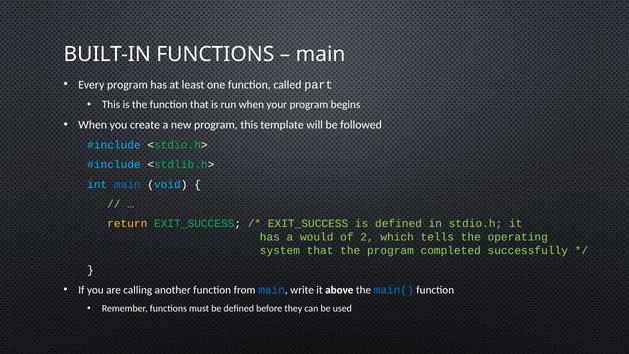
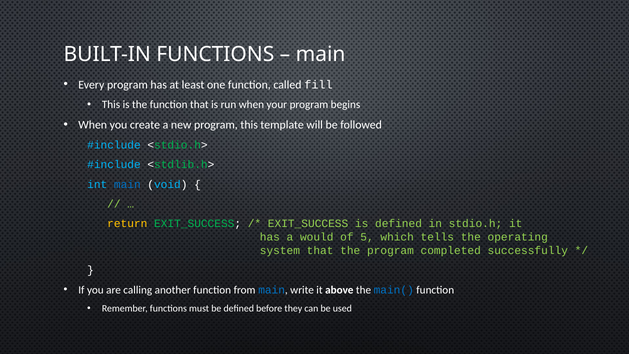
part: part -> fill
2: 2 -> 5
